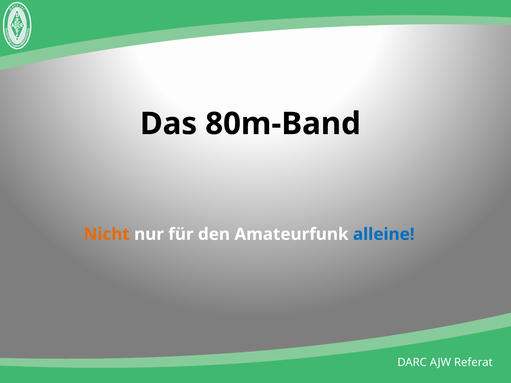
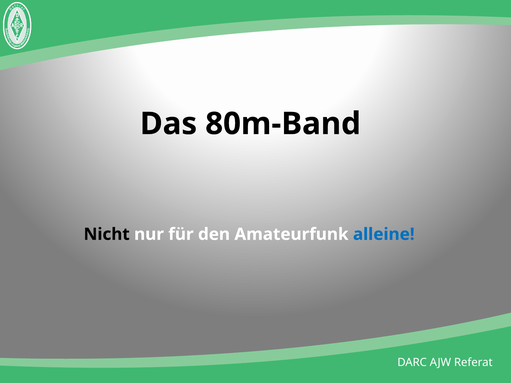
Nicht colour: orange -> black
